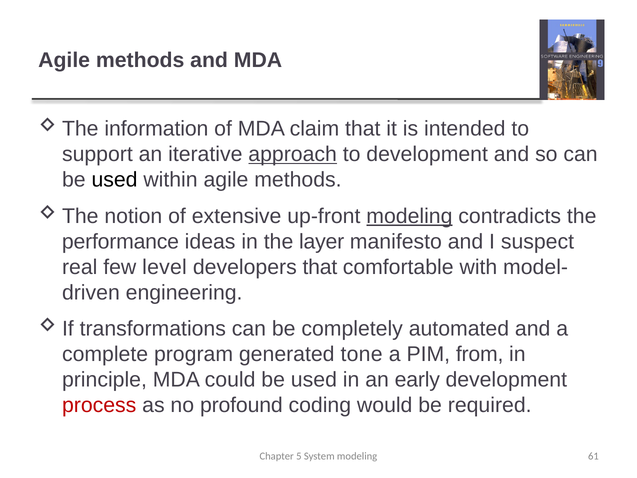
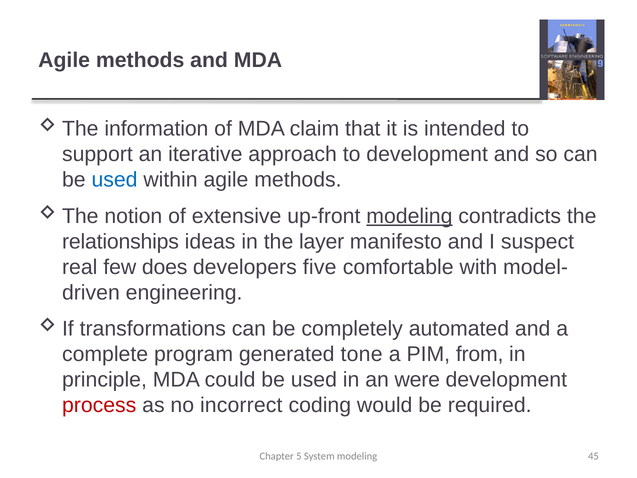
approach underline: present -> none
used at (115, 180) colour: black -> blue
performance: performance -> relationships
level: level -> does
developers that: that -> five
early: early -> were
profound: profound -> incorrect
61: 61 -> 45
